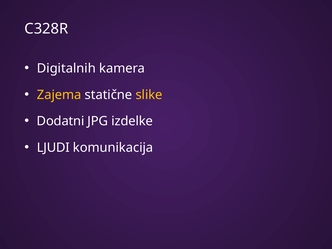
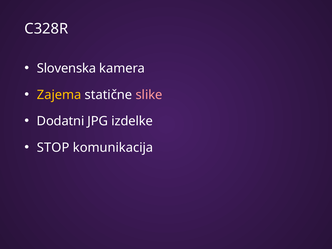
Digitalnih: Digitalnih -> Slovenska
slike colour: yellow -> pink
LJUDI: LJUDI -> STOP
